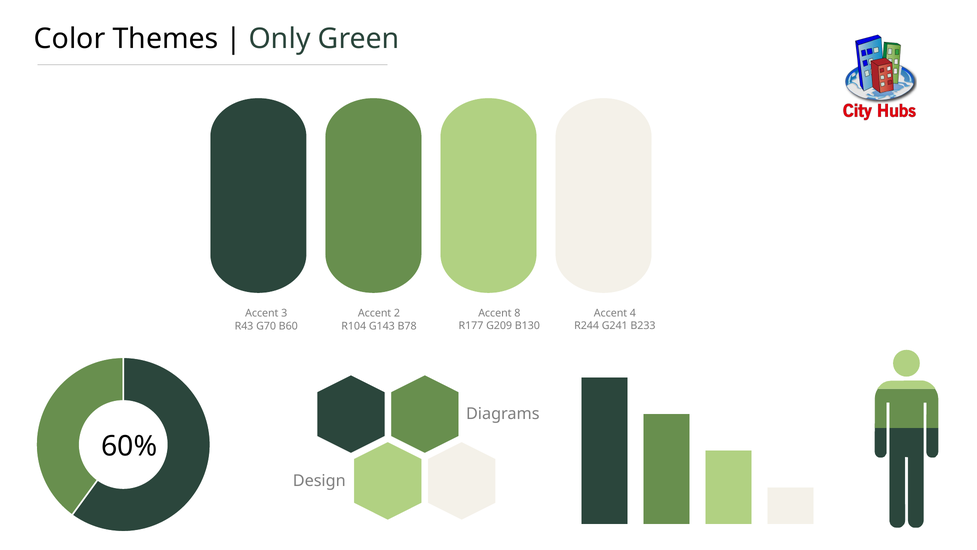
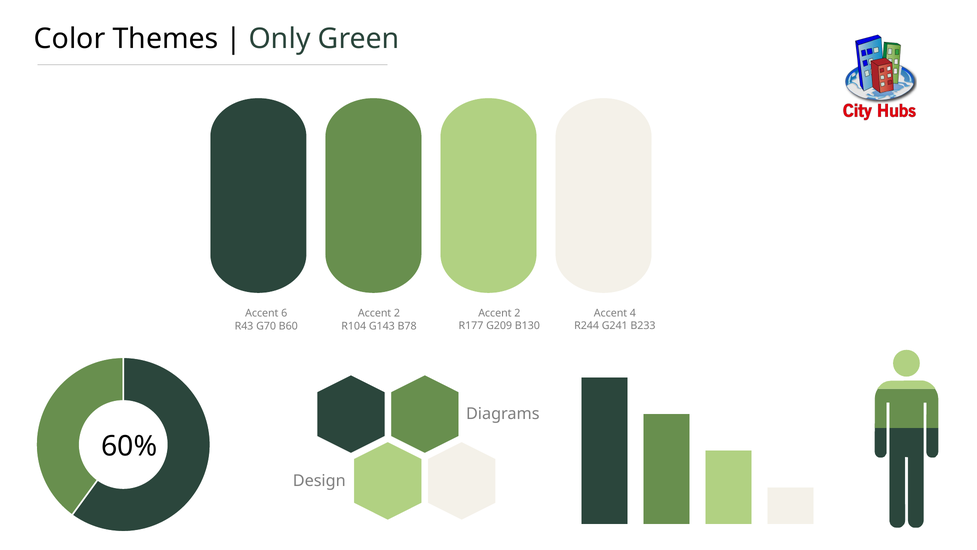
8 at (517, 313): 8 -> 2
3: 3 -> 6
